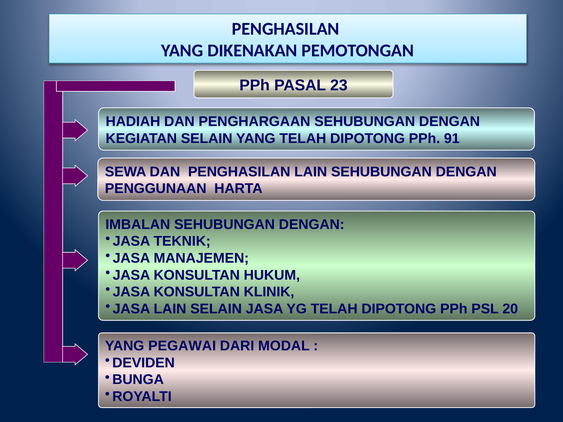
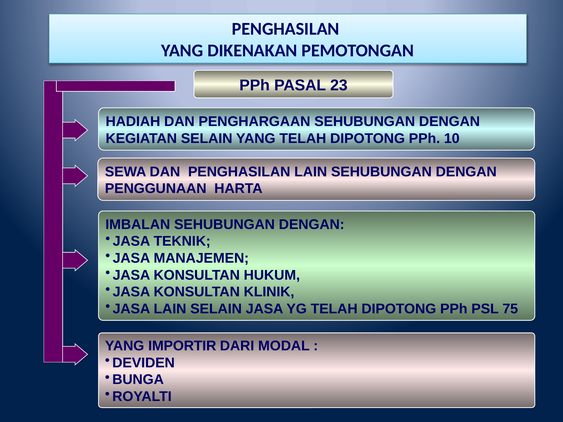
91: 91 -> 10
20: 20 -> 75
PEGAWAI: PEGAWAI -> IMPORTIR
